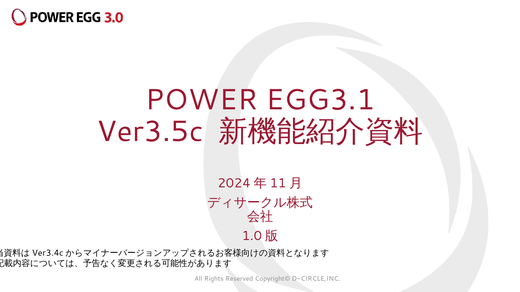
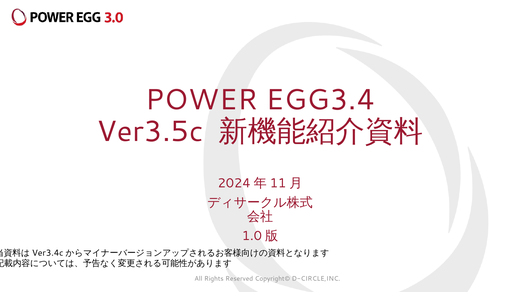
EGG3.1: EGG3.1 -> EGG3.4
